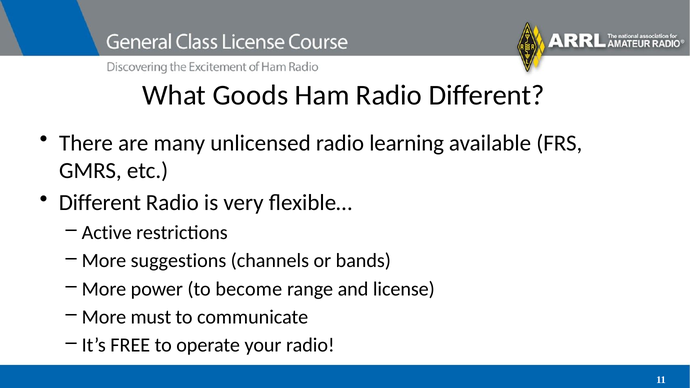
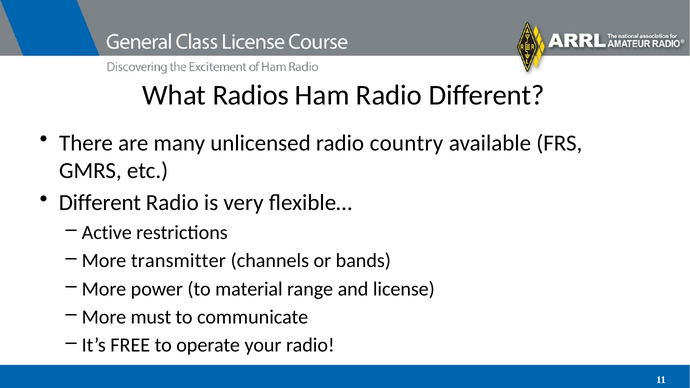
Goods: Goods -> Radios
learning: learning -> country
suggestions: suggestions -> transmitter
become: become -> material
